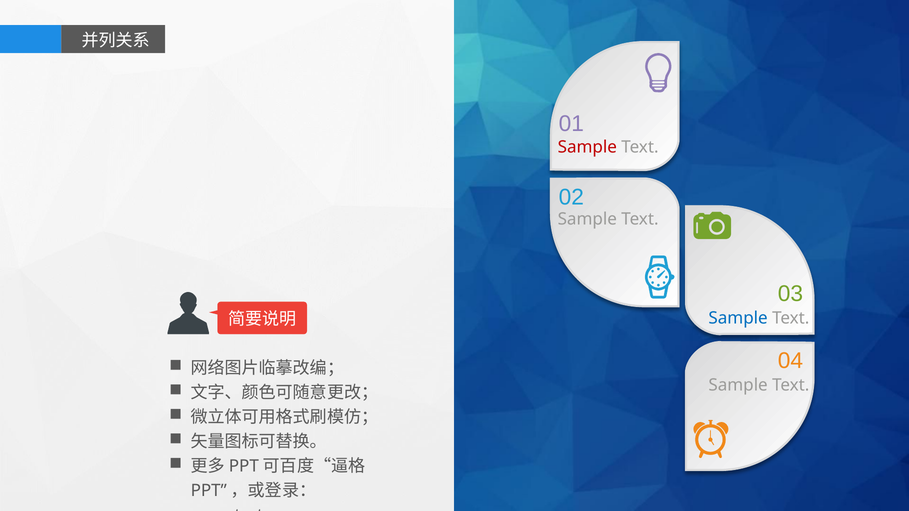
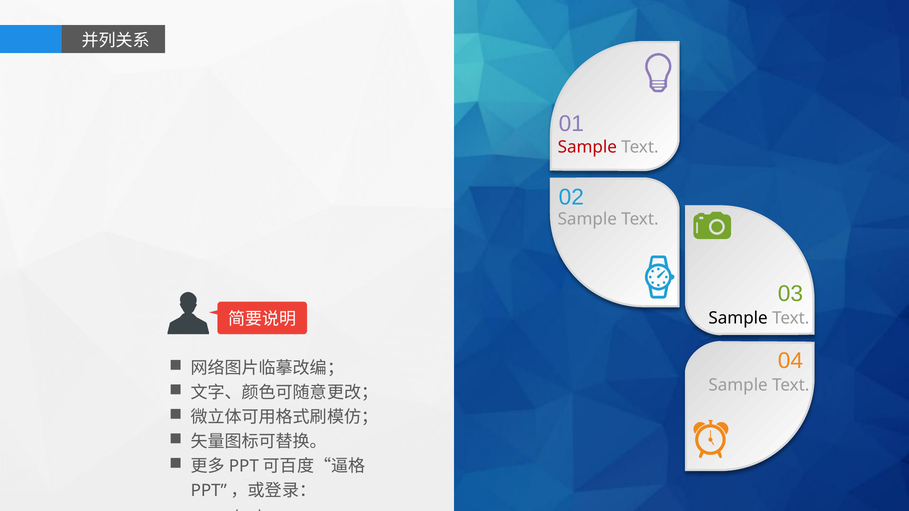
Sample at (738, 318) colour: blue -> black
